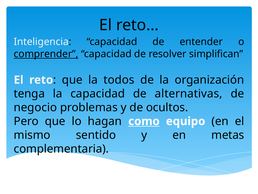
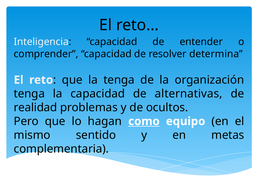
comprender underline: present -> none
simplifican: simplifican -> determina
la todos: todos -> tenga
negocio: negocio -> realidad
